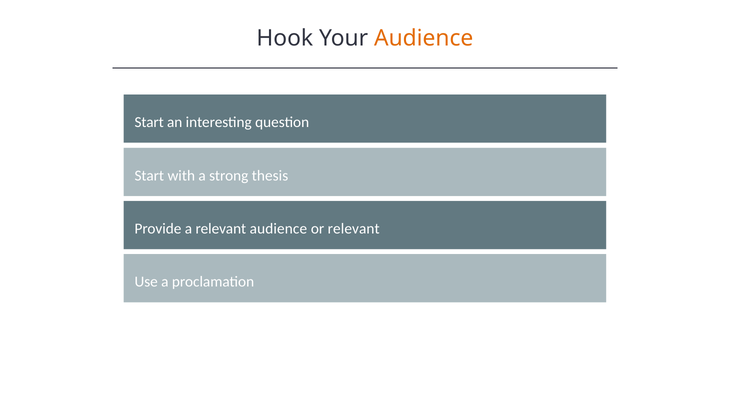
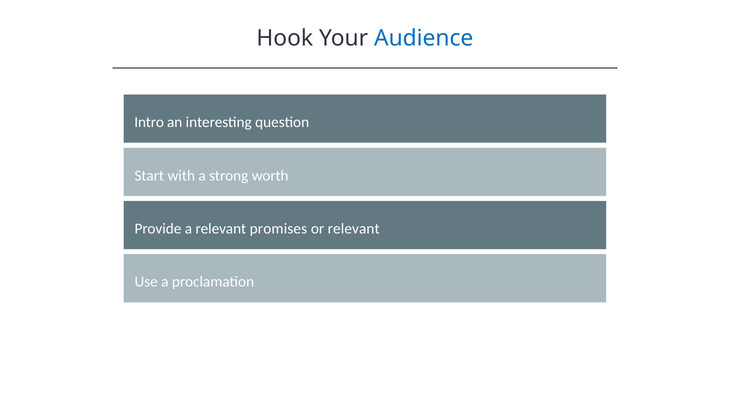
Audience at (424, 38) colour: orange -> blue
Start at (149, 122): Start -> Intro
thesis: thesis -> worth
relevant audience: audience -> promises
